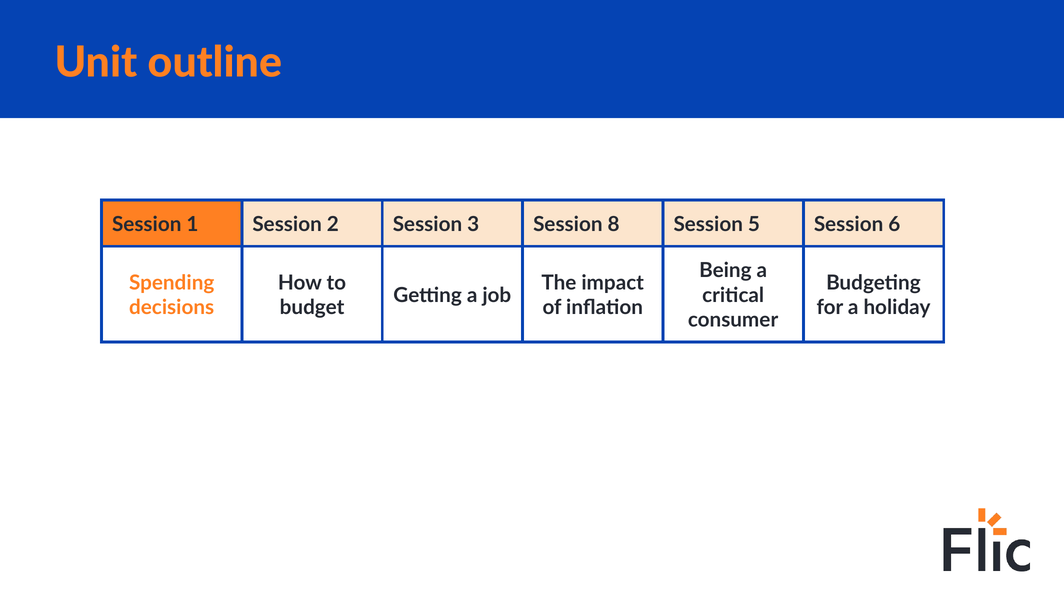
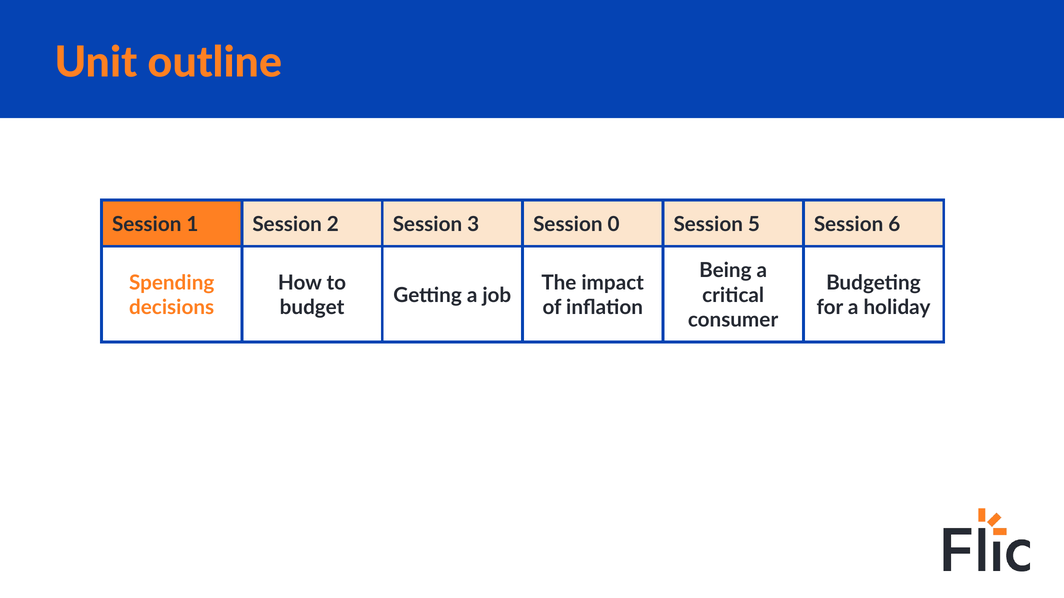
8: 8 -> 0
